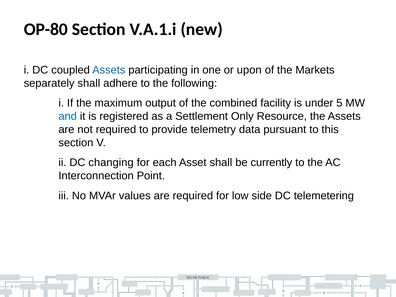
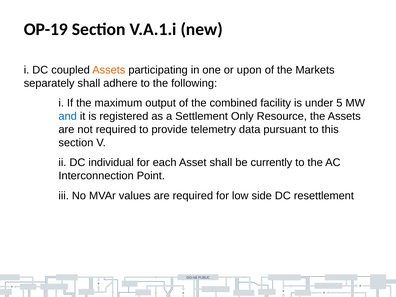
OP-80: OP-80 -> OP-19
Assets at (109, 70) colour: blue -> orange
changing: changing -> individual
telemetering: telemetering -> resettlement
